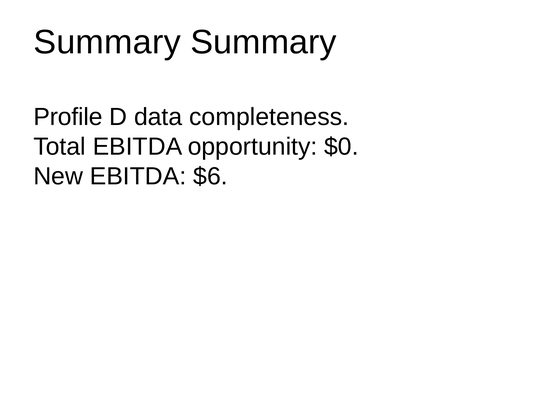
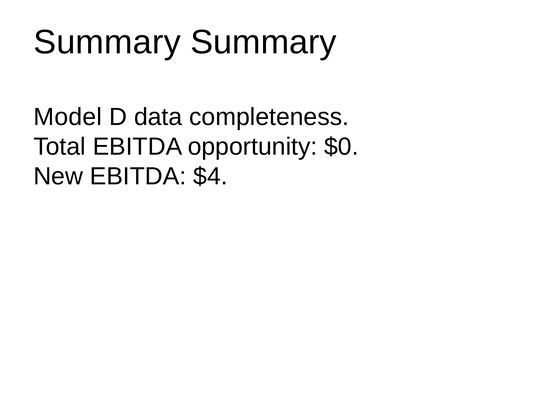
Profile: Profile -> Model
$6: $6 -> $4
